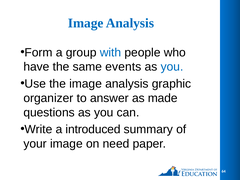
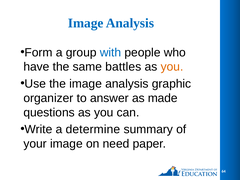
events: events -> battles
you at (172, 67) colour: blue -> orange
introduced: introduced -> determine
